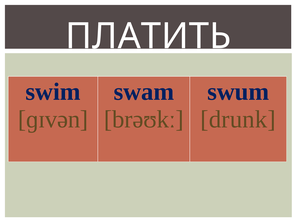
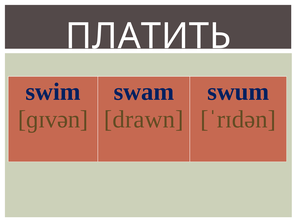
brəʊkː: brəʊkː -> drawn
drunk: drunk -> ˈrɪdən
